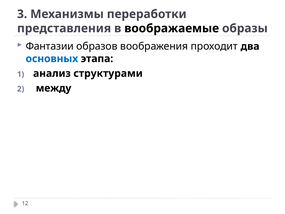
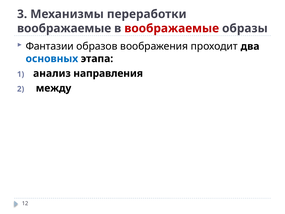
представления at (64, 28): представления -> воображаемые
воображаемые at (172, 28) colour: black -> red
структурами: структурами -> направления
